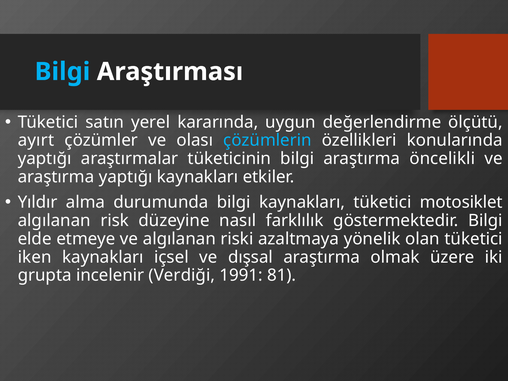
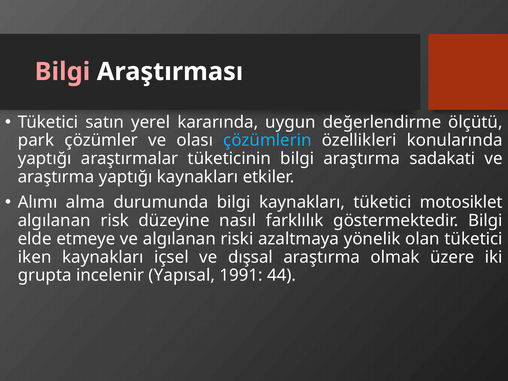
Bilgi at (62, 72) colour: light blue -> pink
ayırt: ayırt -> park
öncelikli: öncelikli -> sadakati
Yıldır: Yıldır -> Alımı
Verdiği: Verdiği -> Yapısal
81: 81 -> 44
